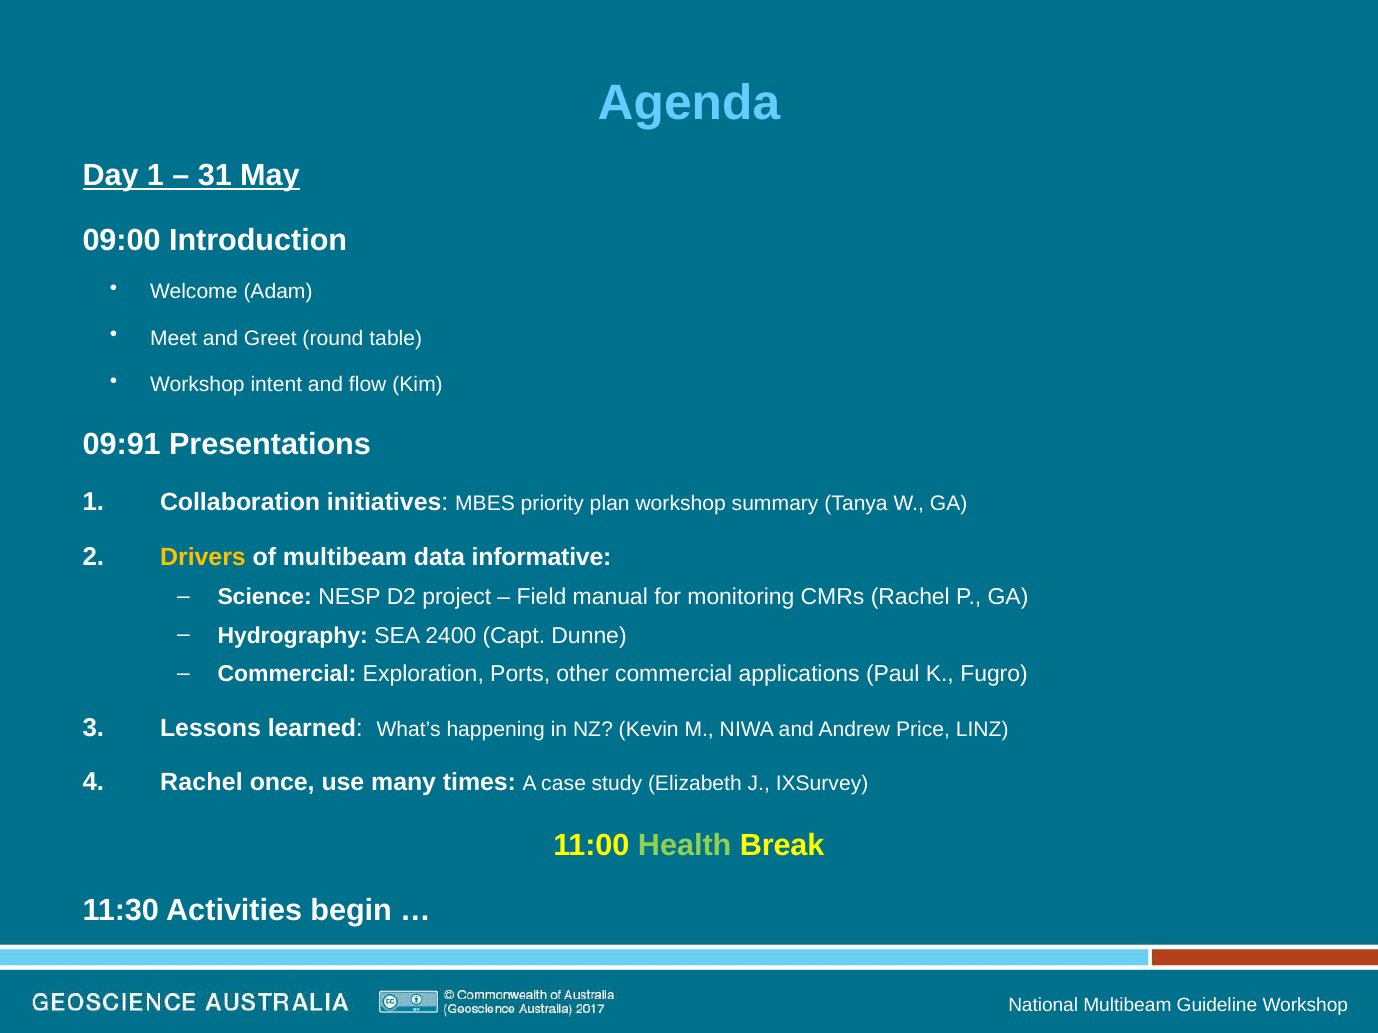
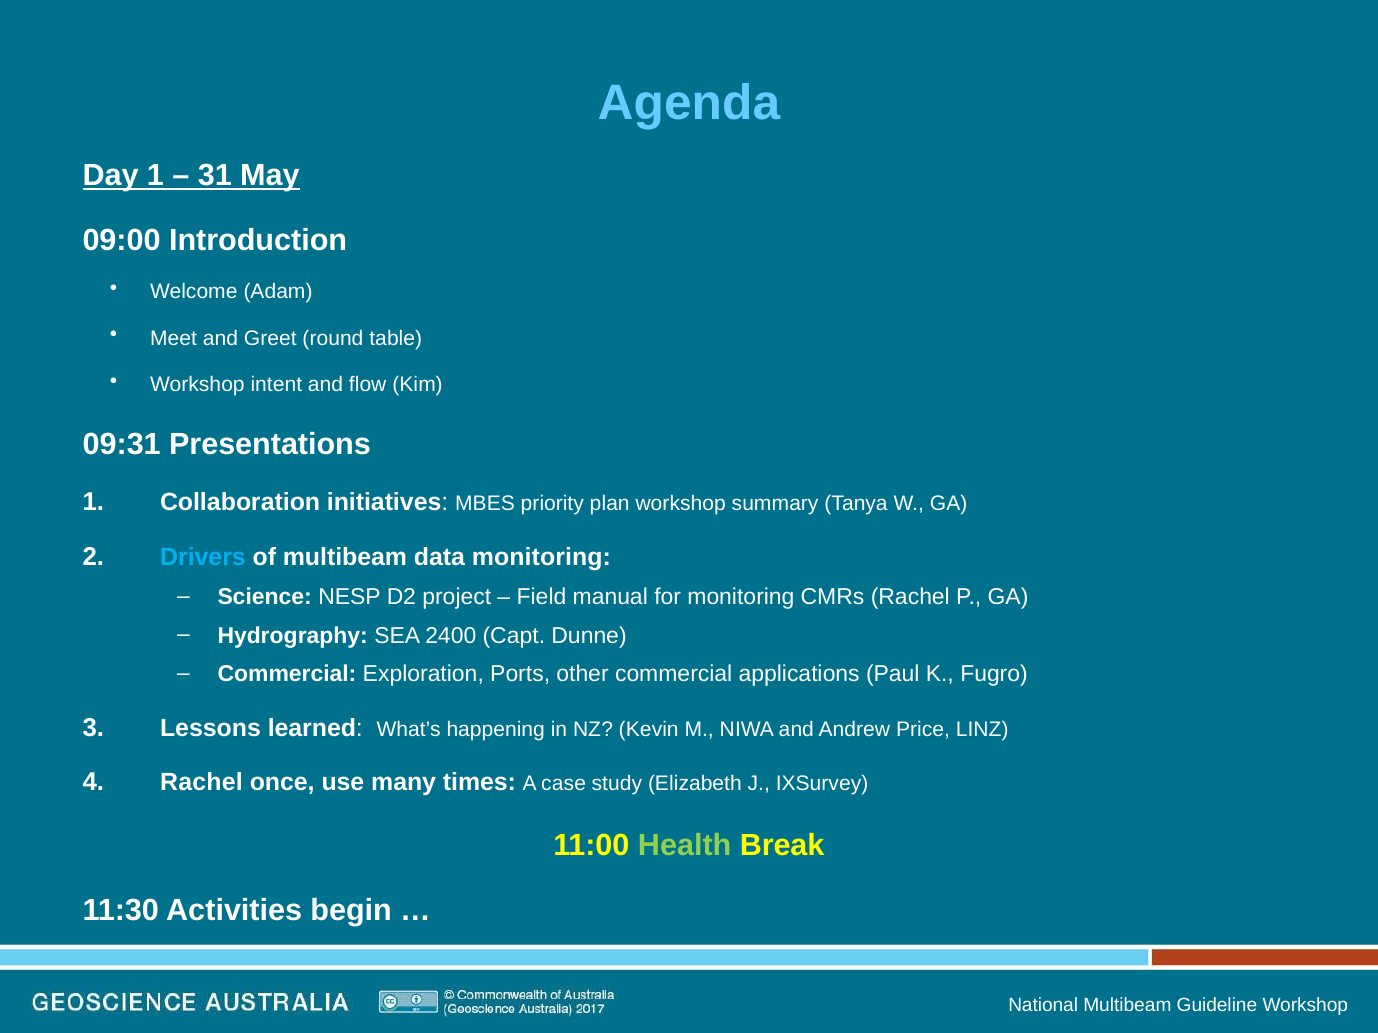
09:91: 09:91 -> 09:31
Drivers colour: yellow -> light blue
data informative: informative -> monitoring
